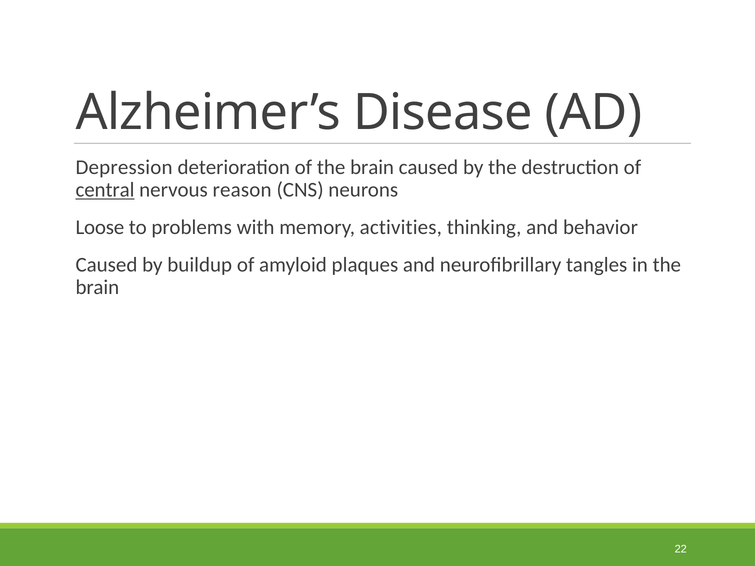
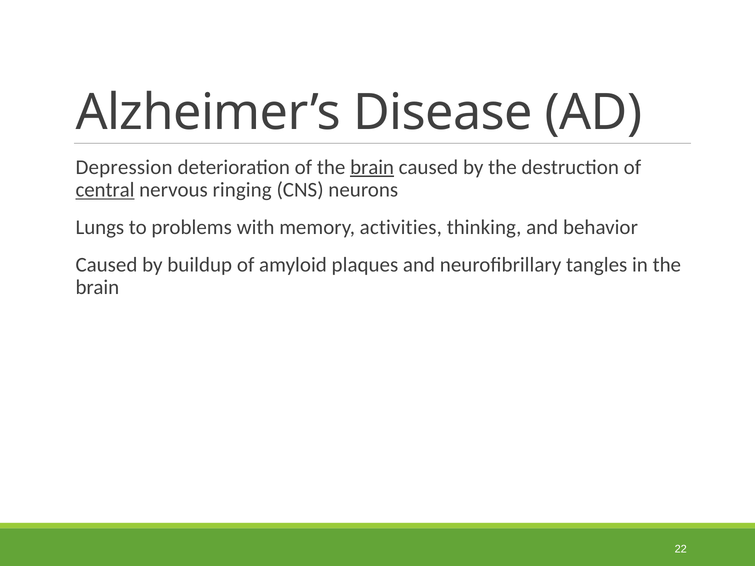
brain at (372, 167) underline: none -> present
reason: reason -> ringing
Loose: Loose -> Lungs
